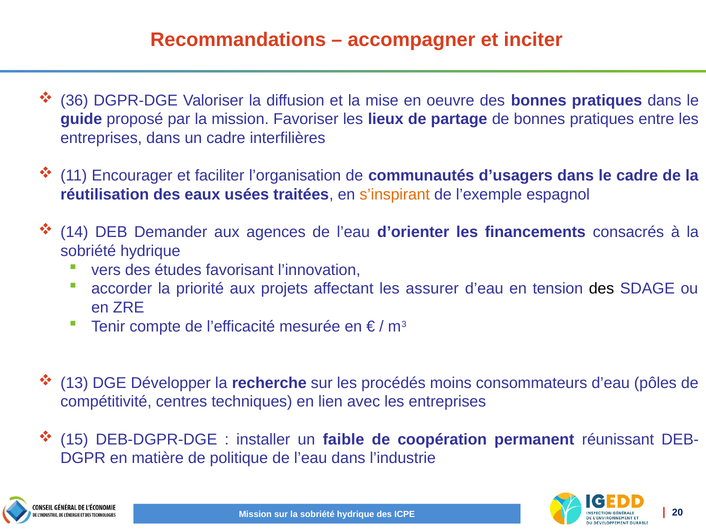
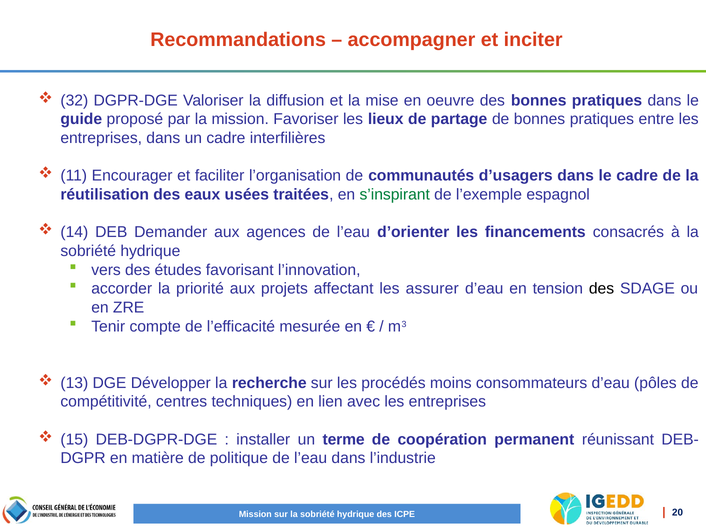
36: 36 -> 32
s’inspirant colour: orange -> green
faible: faible -> terme
